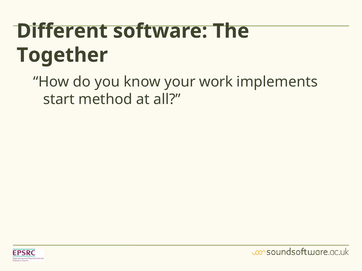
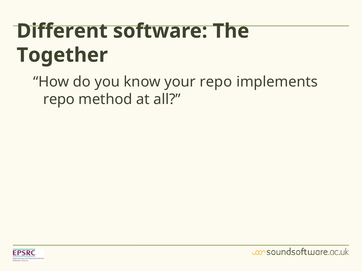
your work: work -> repo
start at (59, 99): start -> repo
